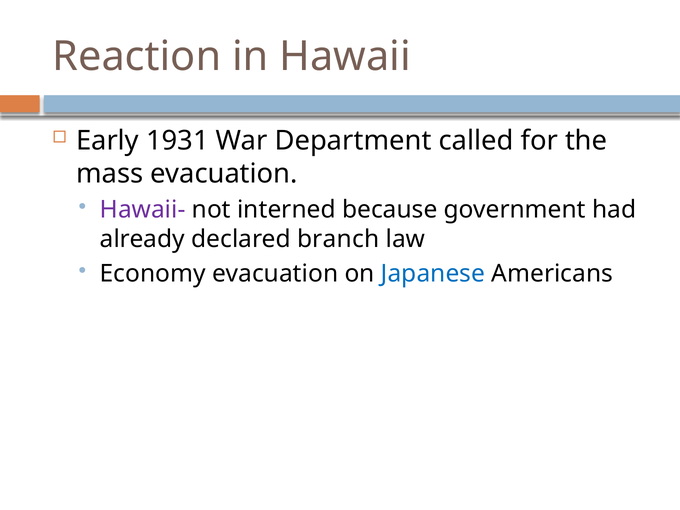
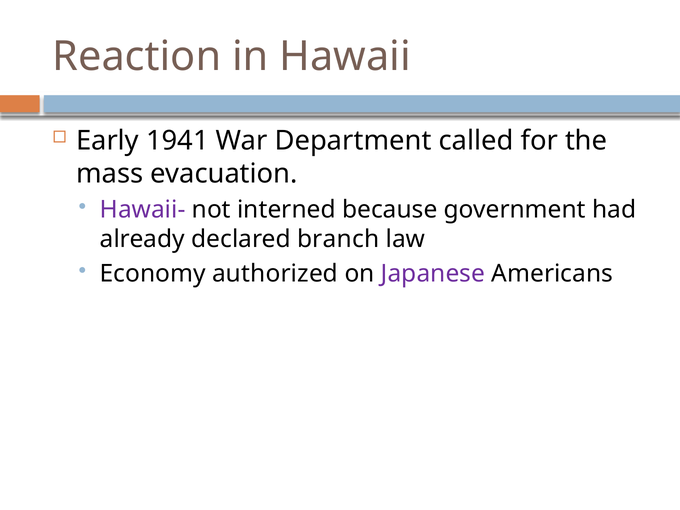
1931: 1931 -> 1941
Economy evacuation: evacuation -> authorized
Japanese colour: blue -> purple
